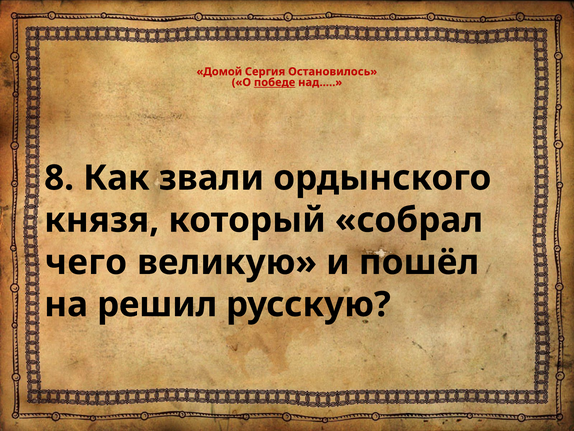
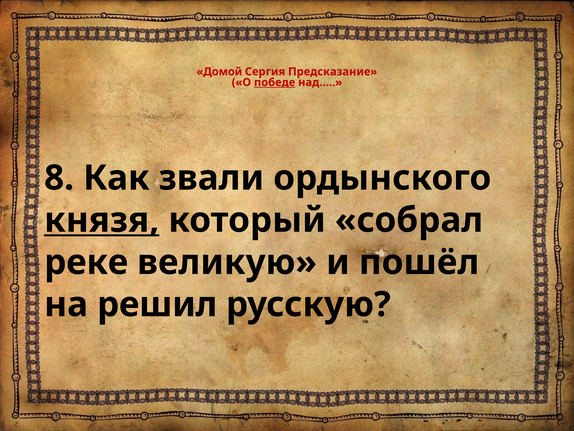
Остановилось: Остановилось -> Предсказание
князя underline: none -> present
чего: чего -> реке
